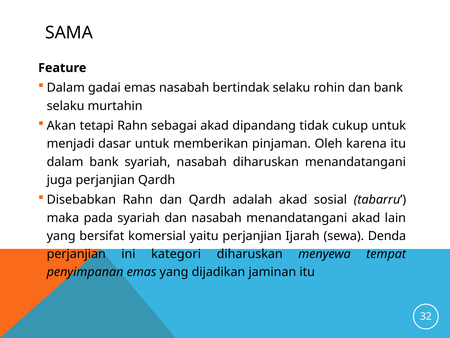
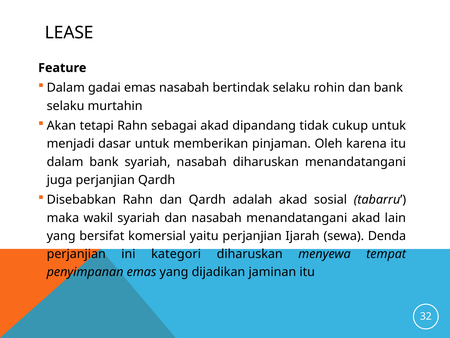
SAMA: SAMA -> LEASE
pada: pada -> wakil
